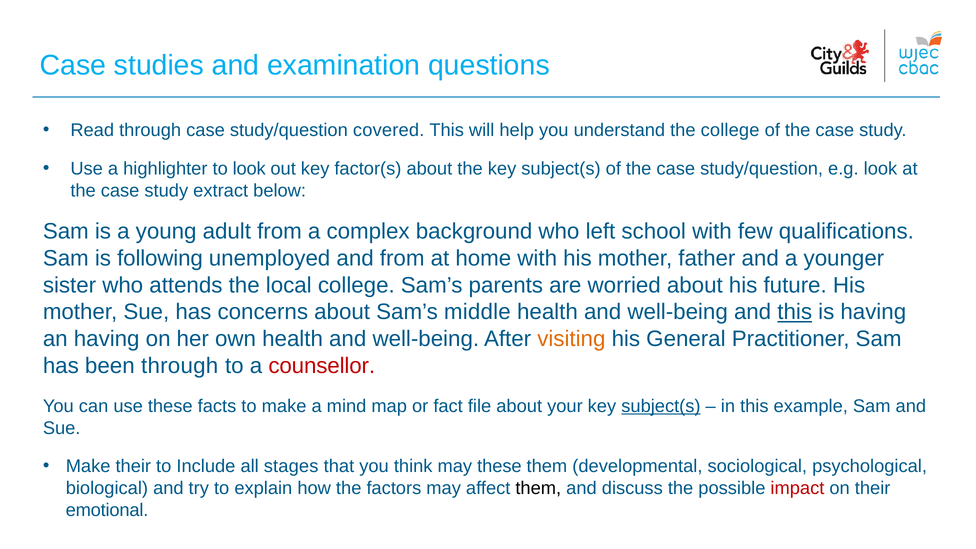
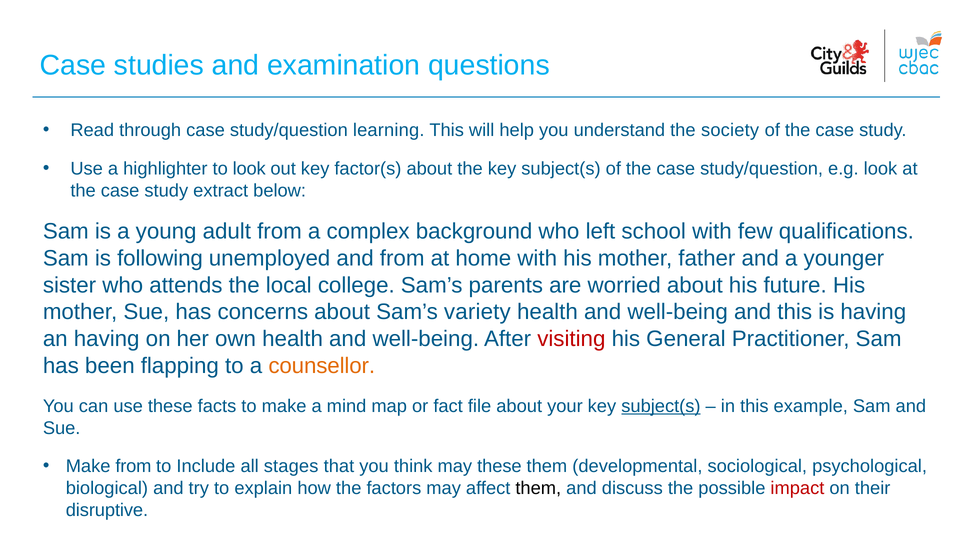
covered: covered -> learning
the college: college -> society
middle: middle -> variety
this at (795, 312) underline: present -> none
visiting colour: orange -> red
been through: through -> flapping
counsellor colour: red -> orange
Make their: their -> from
emotional: emotional -> disruptive
